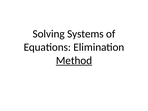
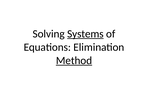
Systems underline: none -> present
